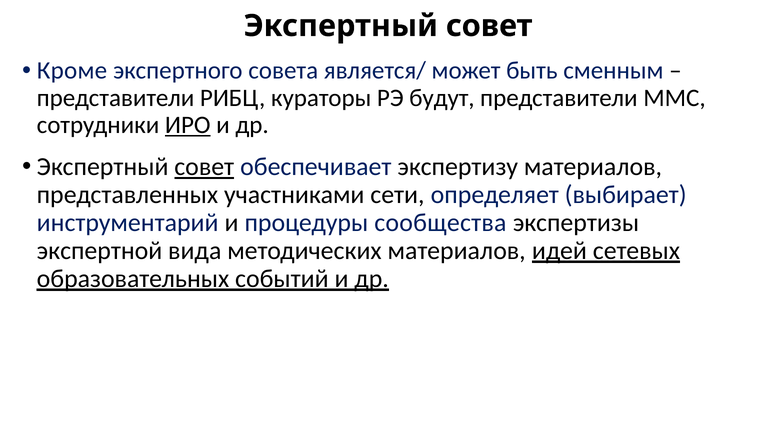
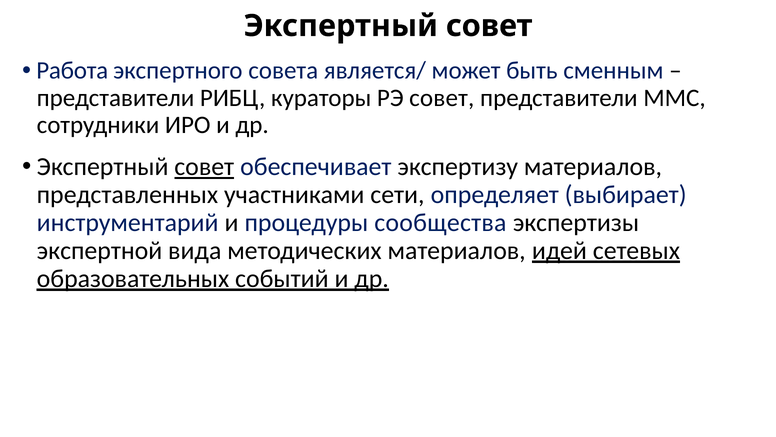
Кроме: Кроме -> Работа
РЭ будут: будут -> совет
ИРО underline: present -> none
